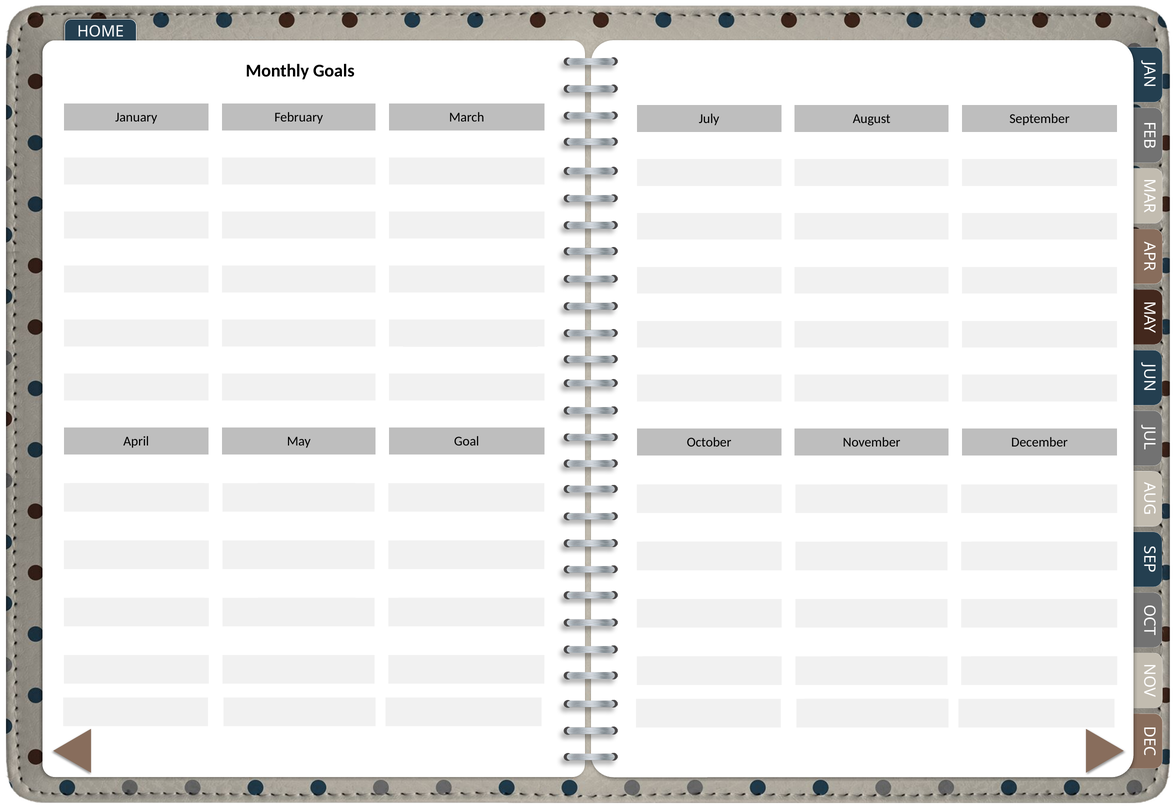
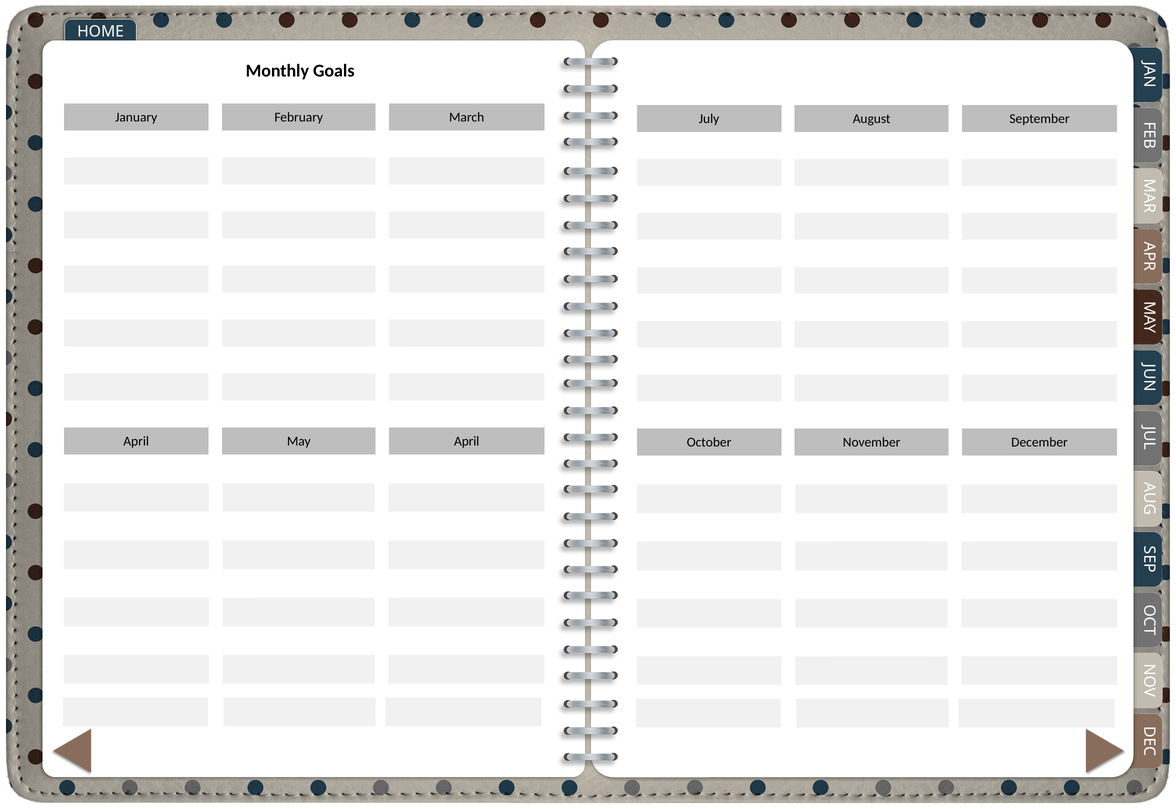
May Goal: Goal -> April
